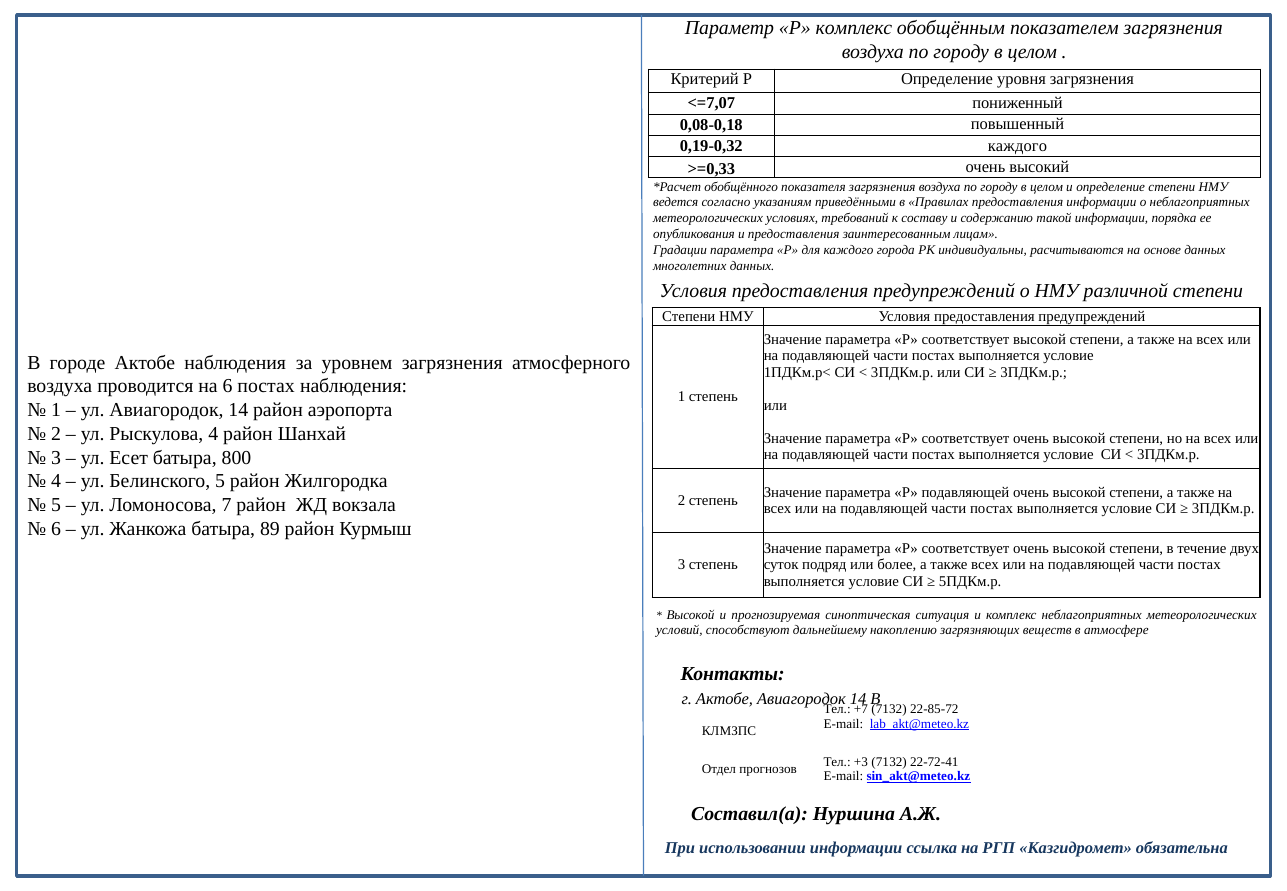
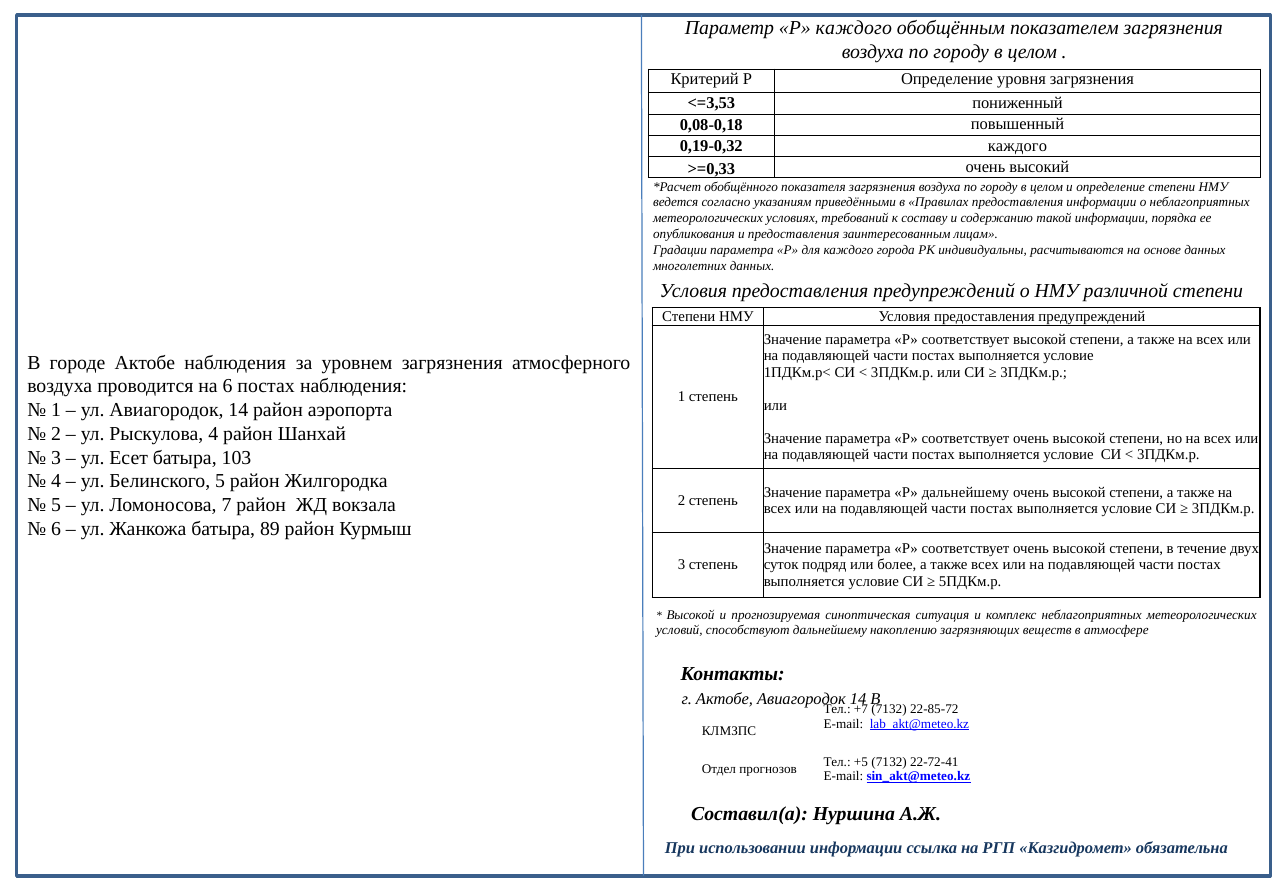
Р комплекс: комплекс -> каждого
<=7,07: <=7,07 -> <=3,53
800: 800 -> 103
Р подавляющей: подавляющей -> дальнейшему
+3: +3 -> +5
